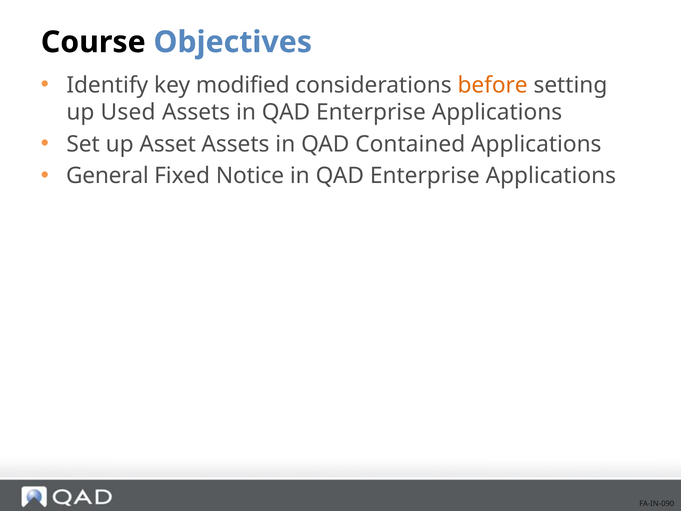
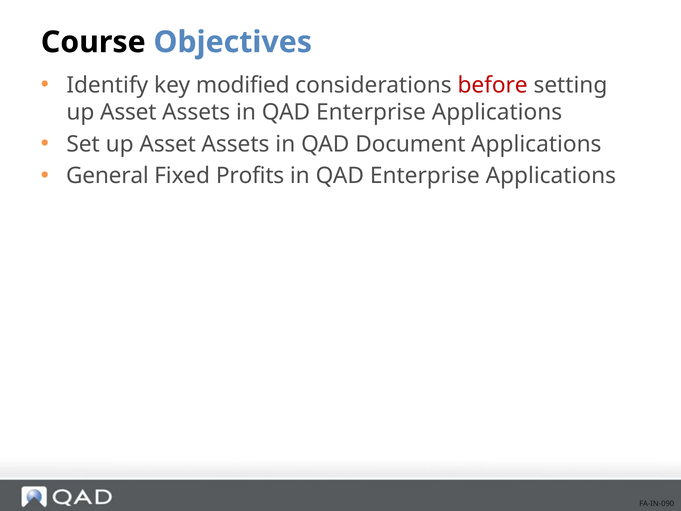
before colour: orange -> red
Used at (128, 112): Used -> Asset
Contained: Contained -> Document
Notice: Notice -> Profits
